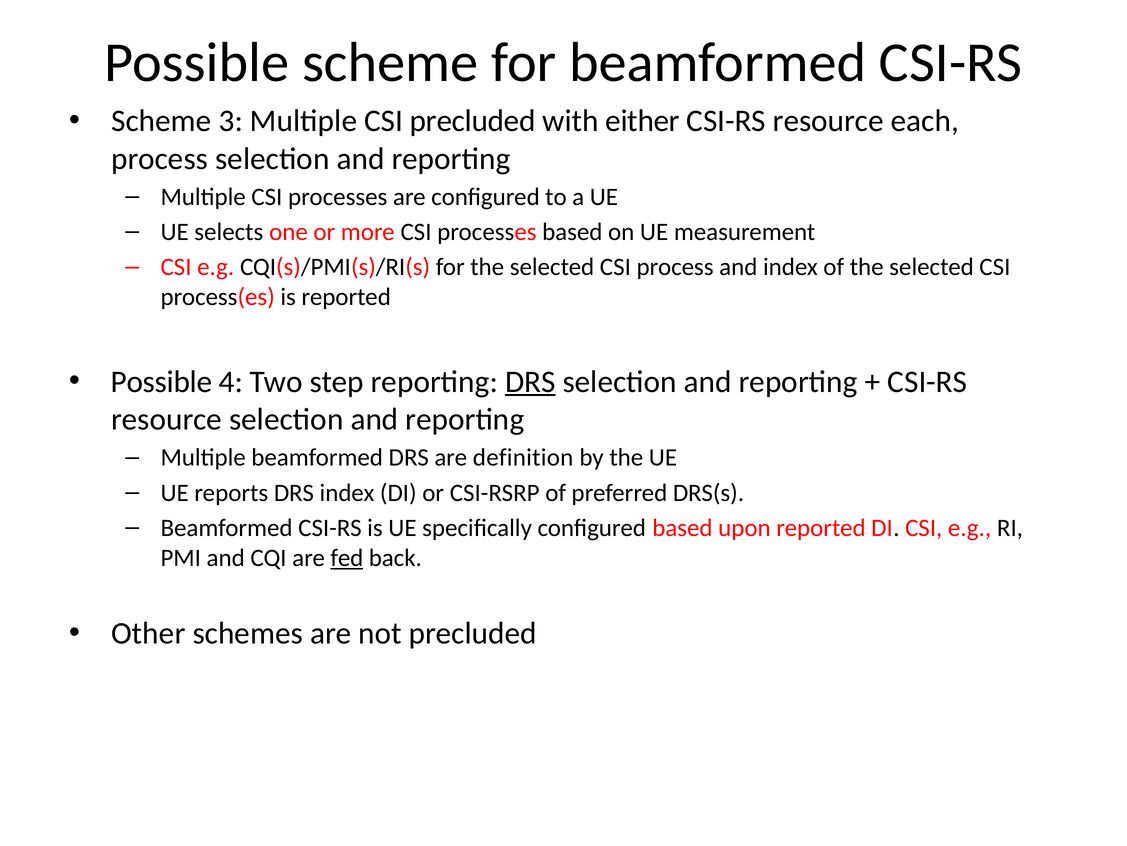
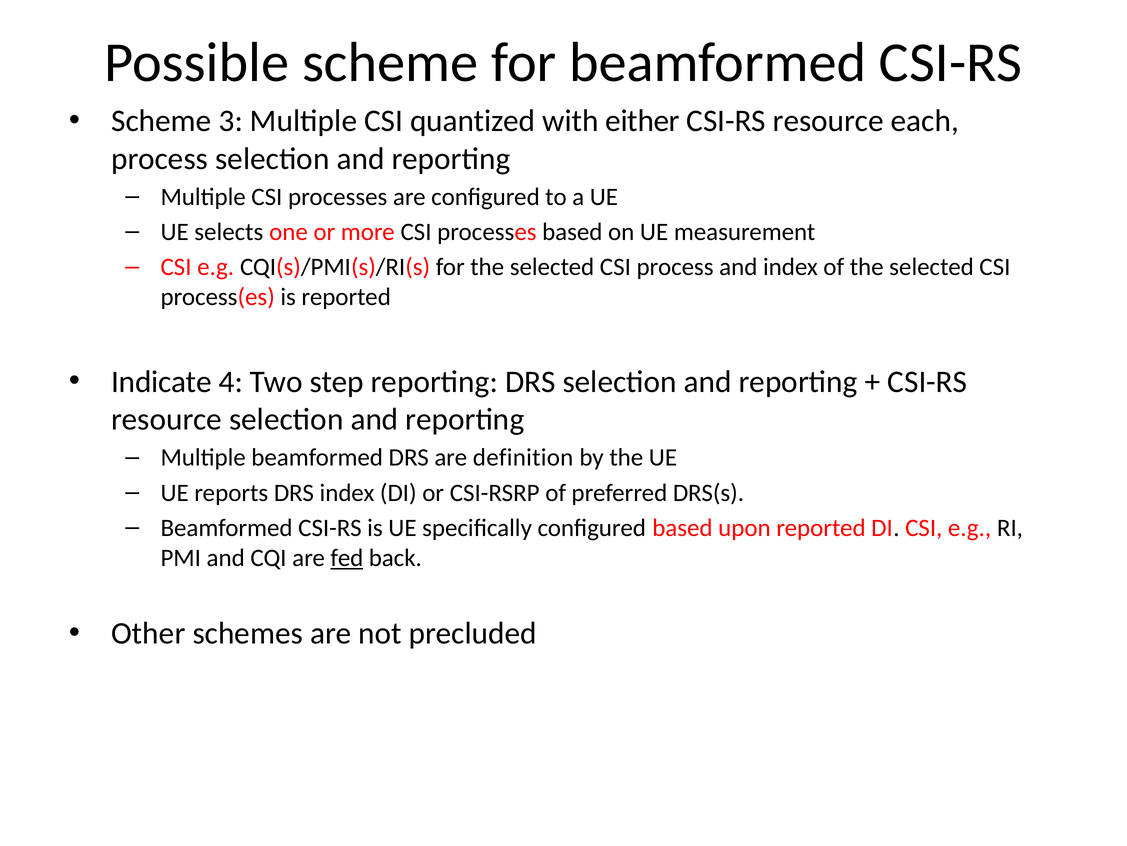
CSI precluded: precluded -> quantized
Possible at (162, 381): Possible -> Indicate
DRS at (530, 381) underline: present -> none
